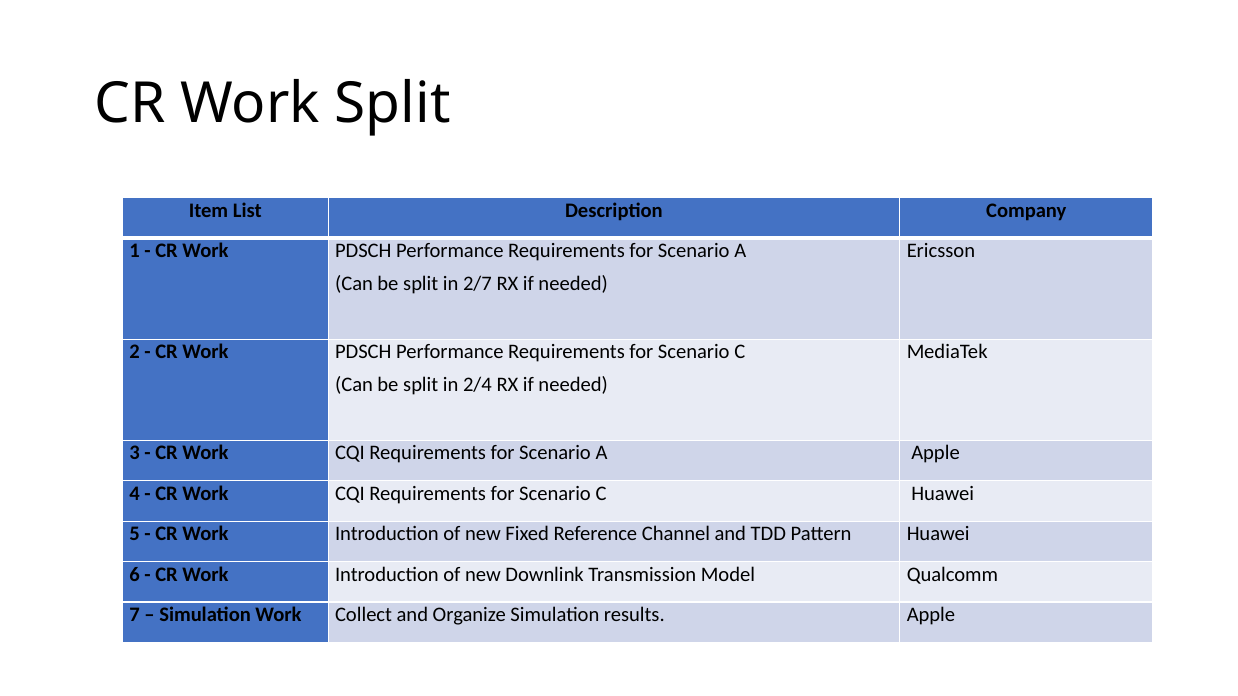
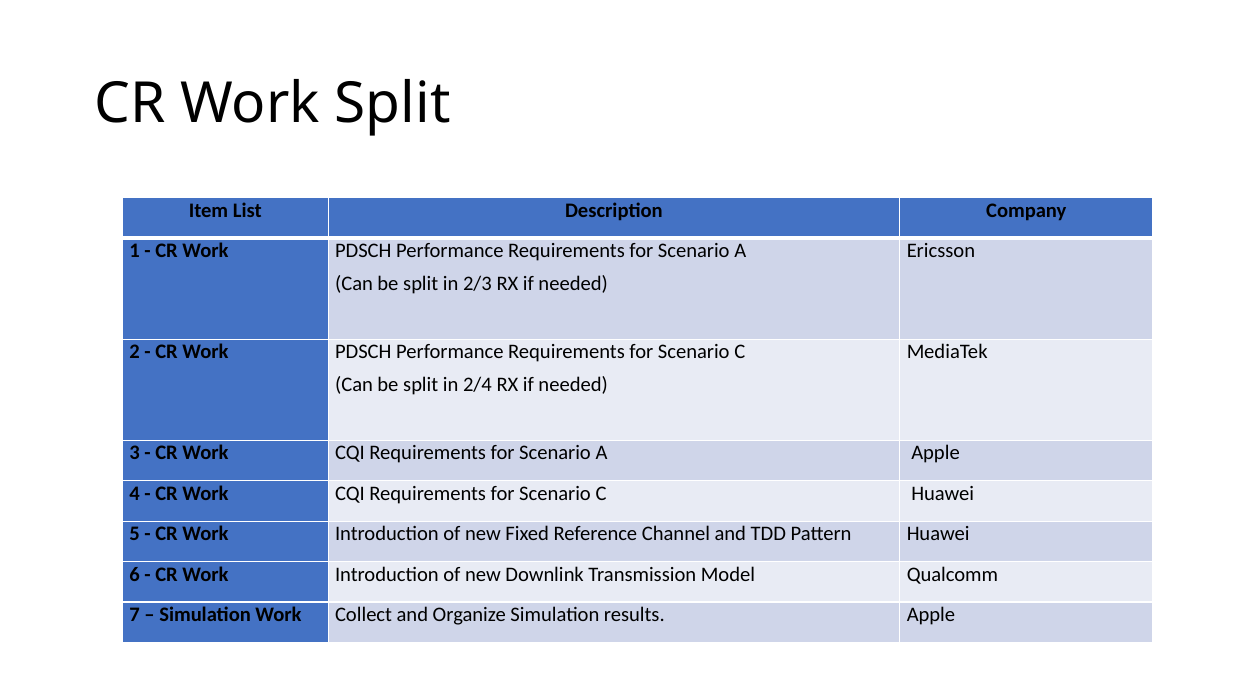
2/7: 2/7 -> 2/3
